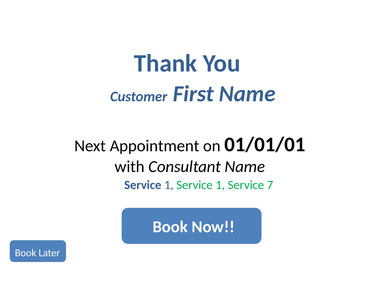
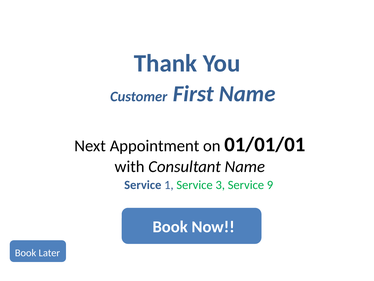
1 Service 1: 1 -> 3
7: 7 -> 9
